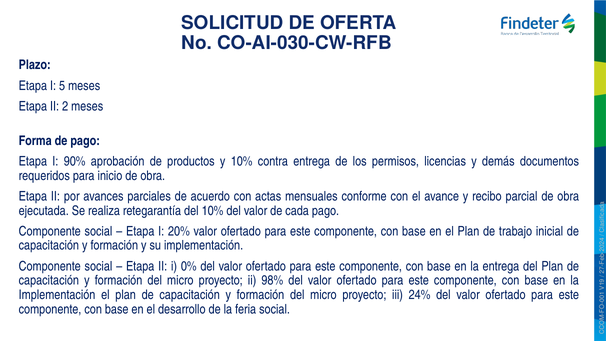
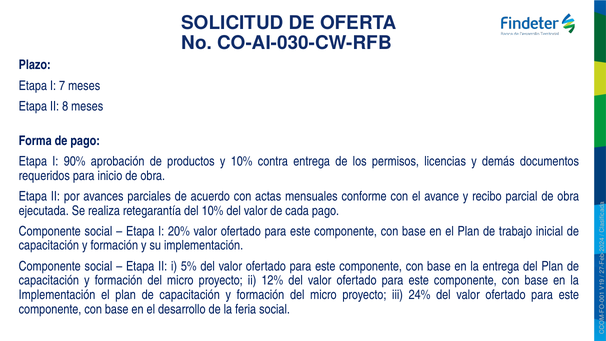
I 5: 5 -> 7
II 2: 2 -> 8
0%: 0% -> 5%
98%: 98% -> 12%
